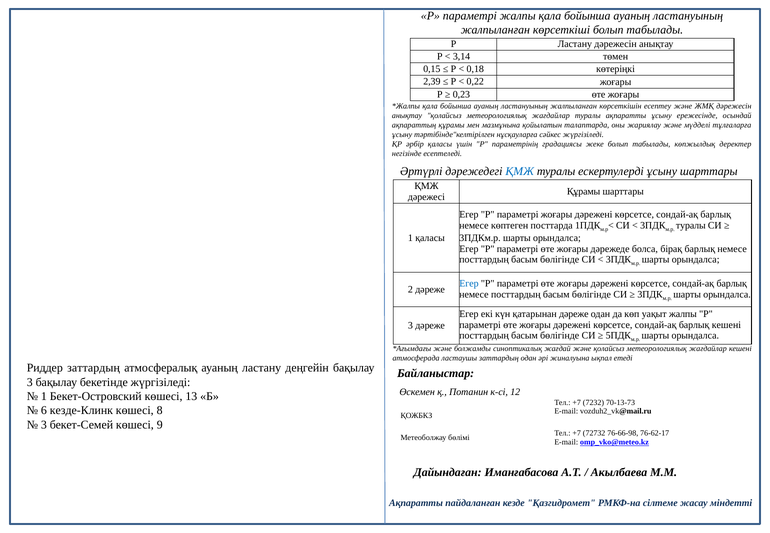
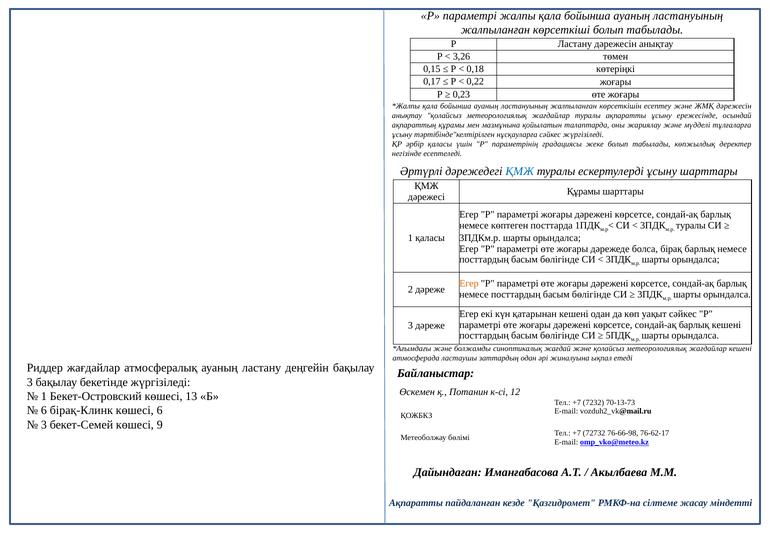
3,14: 3,14 -> 3,26
2,39: 2,39 -> 0,17
Егер at (469, 284) colour: blue -> orange
қатарынан дәреже: дәреже -> кешені
уақыт жалпы: жалпы -> сәйкес
Риддер заттардың: заттардың -> жағдайлар
кезде-Клинк: кезде-Клинк -> бірақ-Клинк
көшесі 8: 8 -> 6
